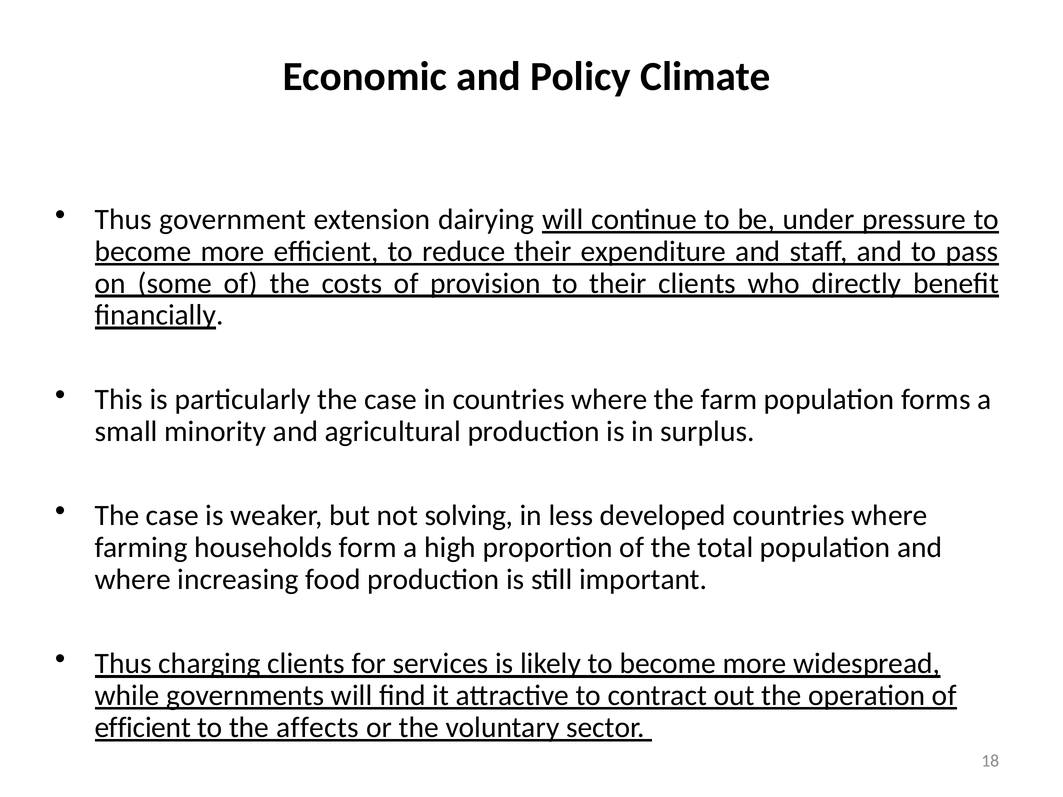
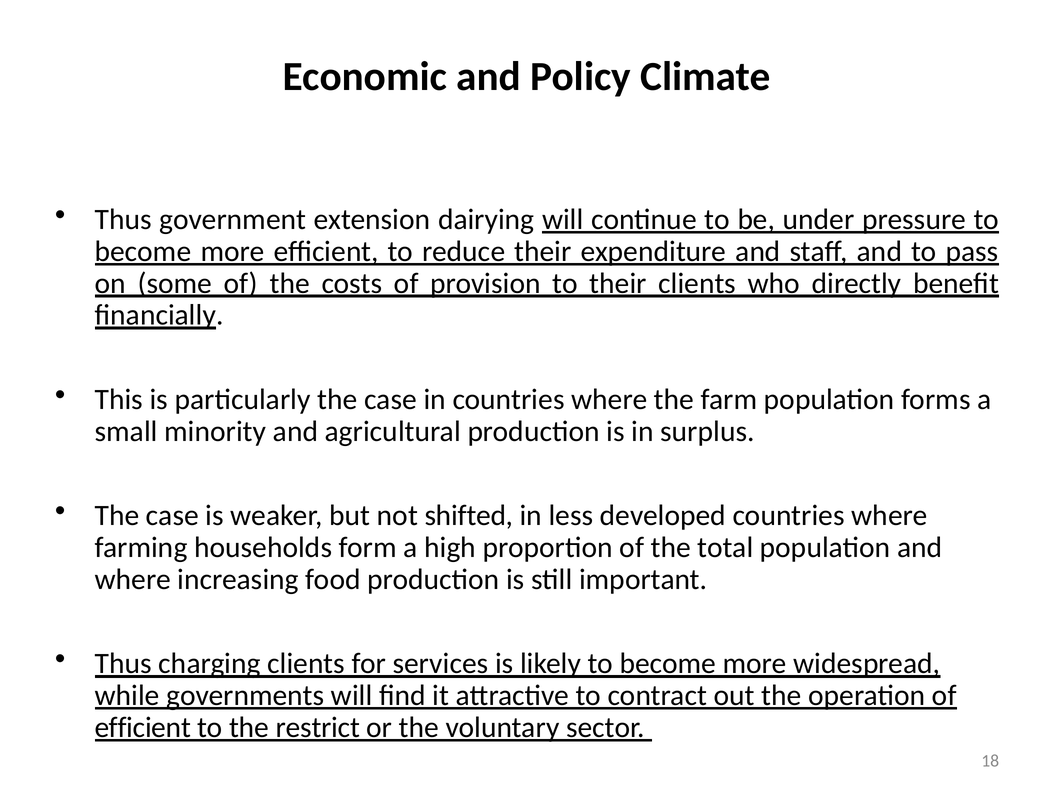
solving: solving -> shifted
affects: affects -> restrict
